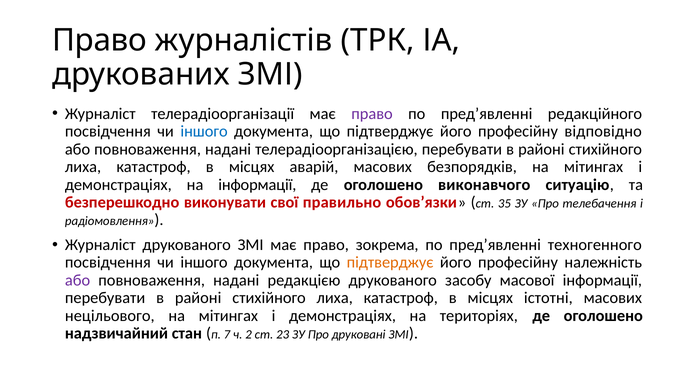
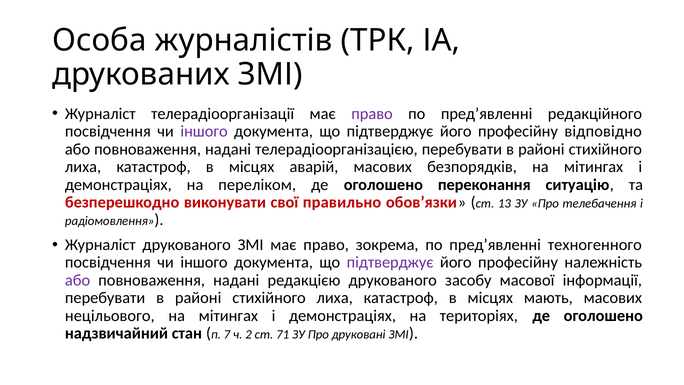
Право at (100, 41): Право -> Особа
іншого at (204, 131) colour: blue -> purple
на інформації: інформації -> переліком
виконавчого: виконавчого -> переконання
35: 35 -> 13
підтверджує at (390, 262) colour: orange -> purple
істотні: істотні -> мають
23: 23 -> 71
